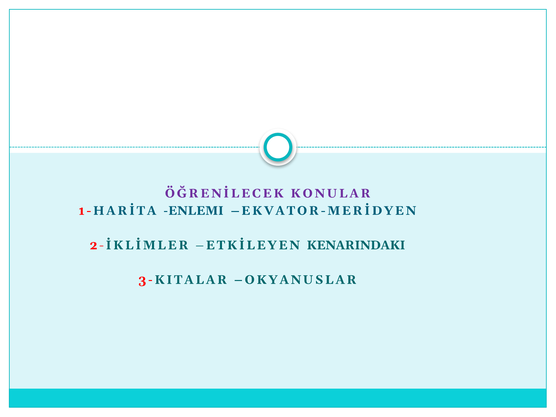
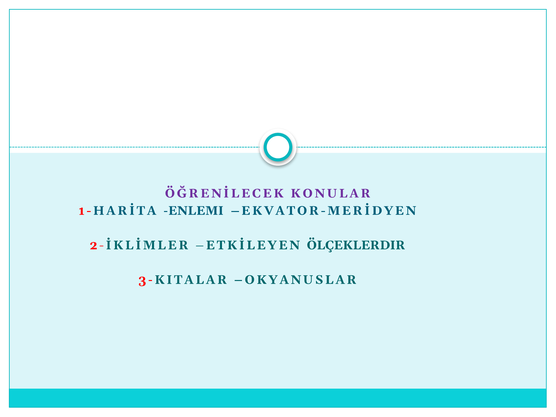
KENARINDAKI: KENARINDAKI -> ÖLÇEKLERDIR
